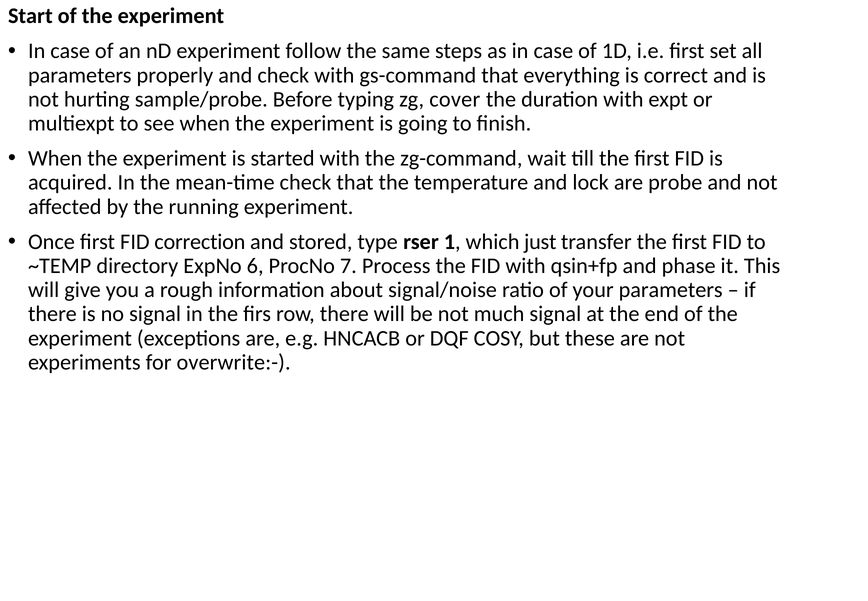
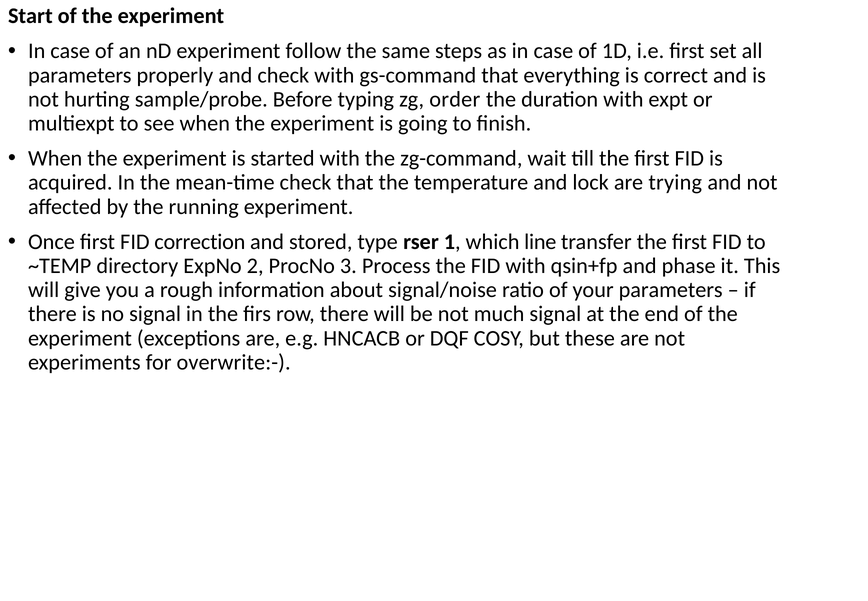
cover: cover -> order
probe: probe -> trying
just: just -> line
6: 6 -> 2
7: 7 -> 3
